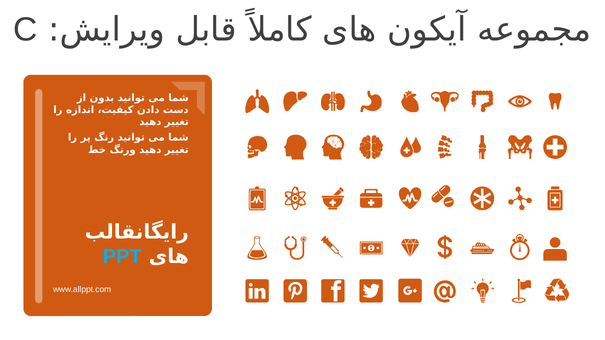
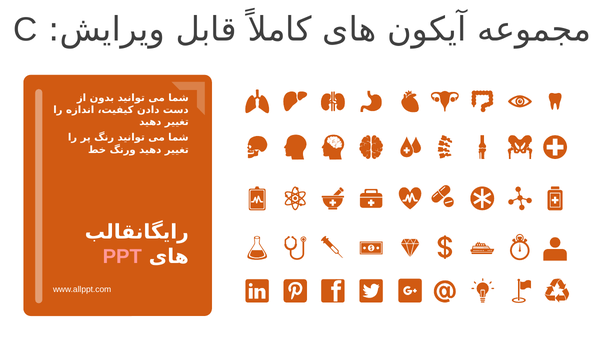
PPT colour: light blue -> pink
